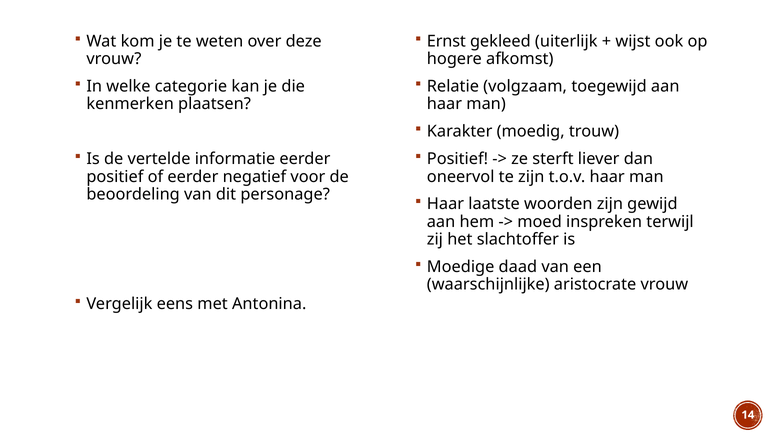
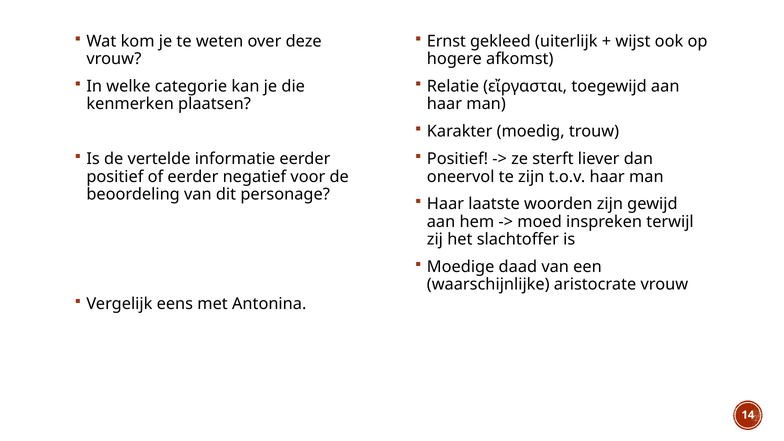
volgzaam: volgzaam -> εἴργασται
